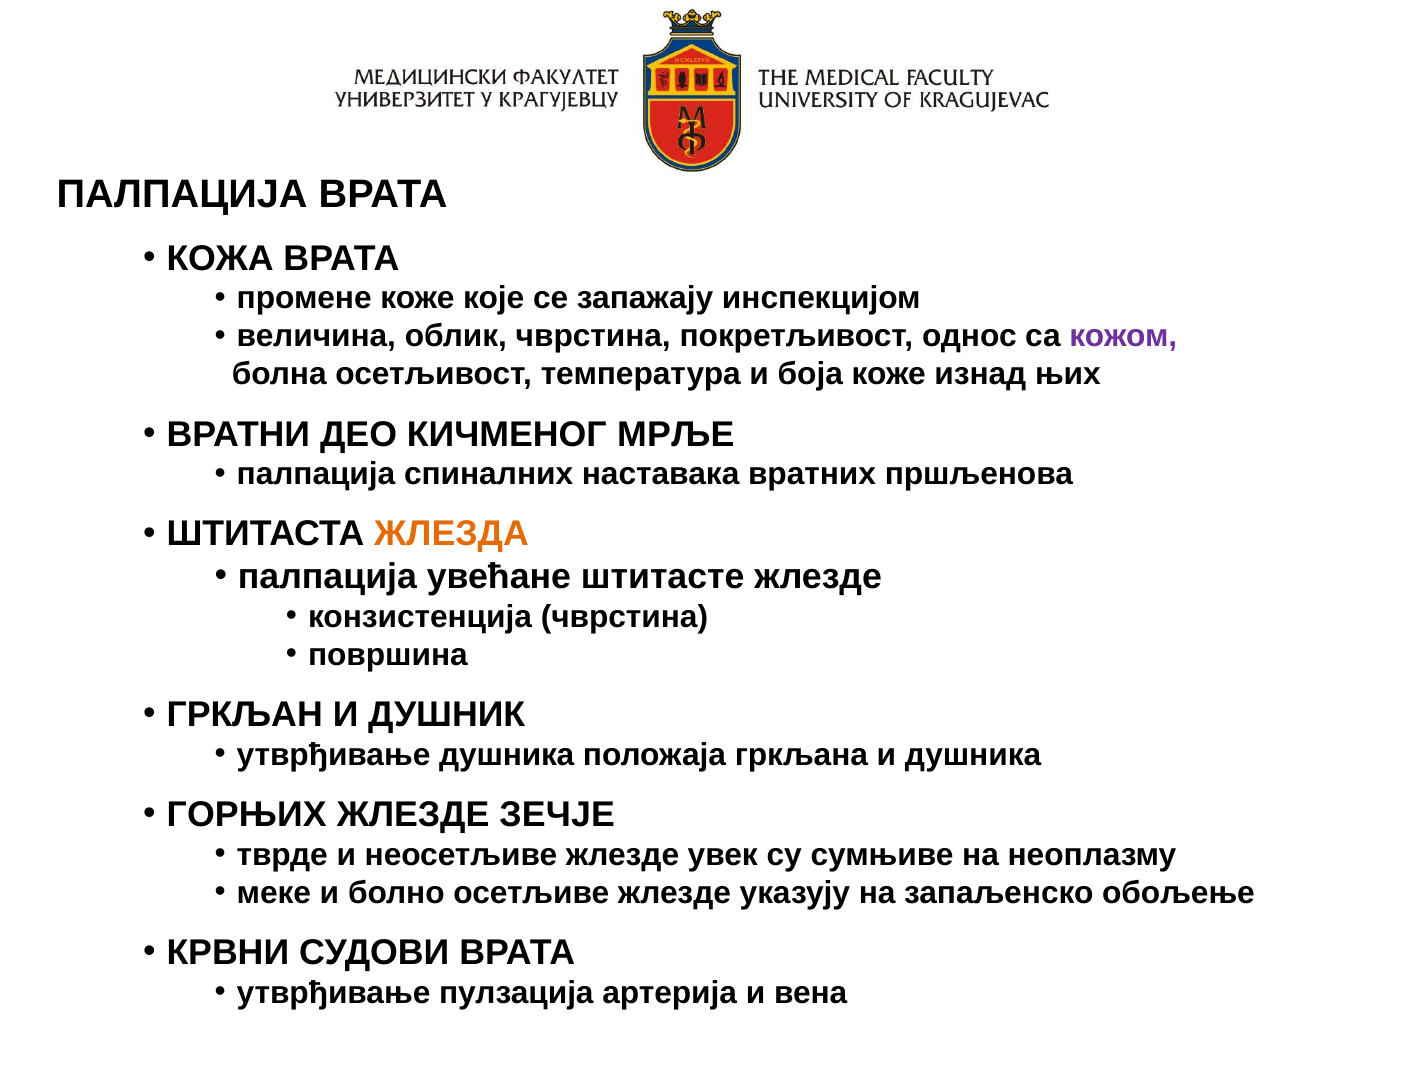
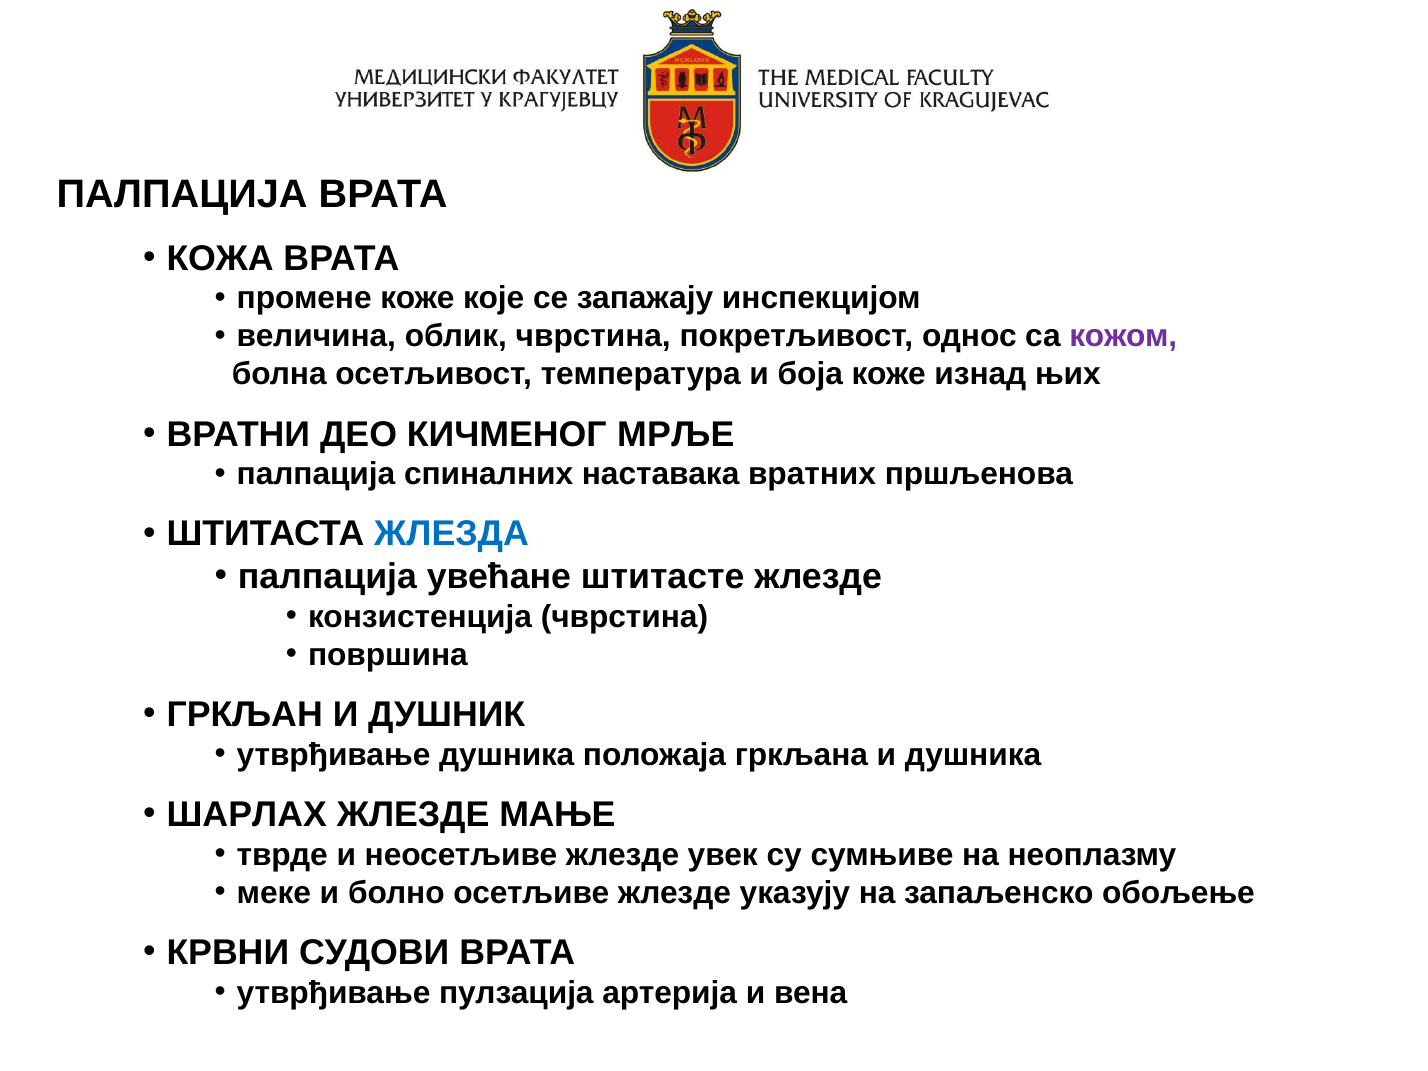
ЖЛЕЗДА colour: orange -> blue
ГОРЊИХ: ГОРЊИХ -> ШАРЛАХ
ЗЕЧЈЕ: ЗЕЧЈЕ -> МАЊЕ
